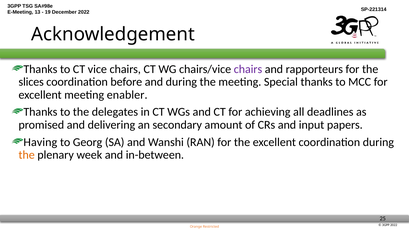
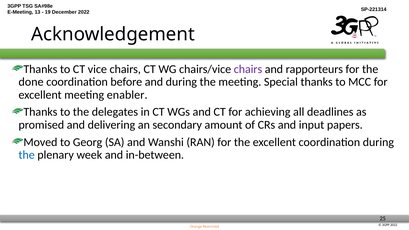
slices: slices -> done
Having: Having -> Moved
the at (27, 155) colour: orange -> blue
